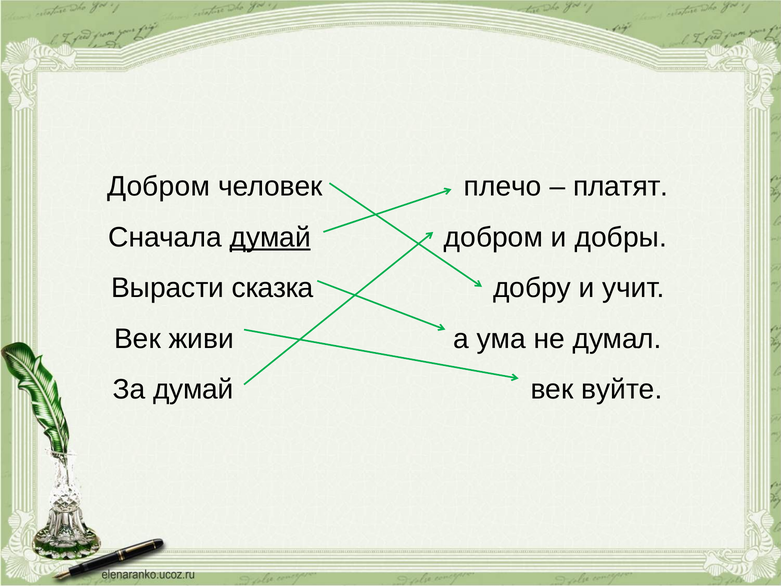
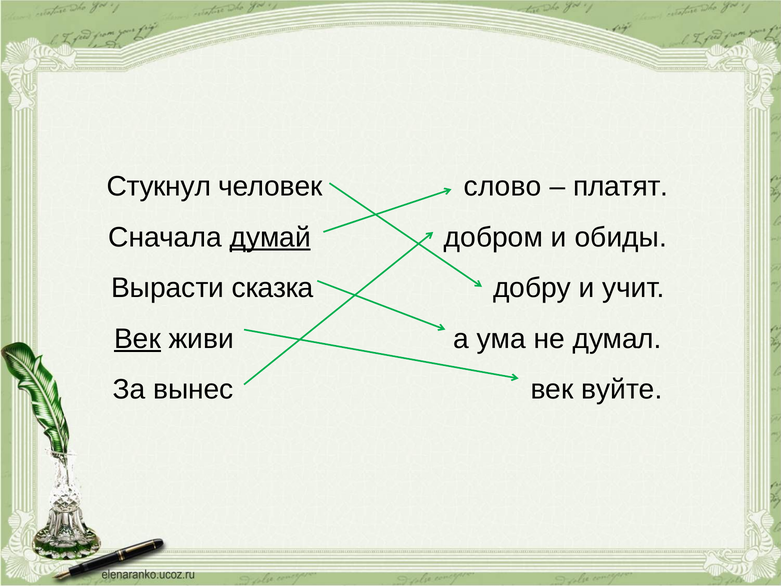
Добром at (159, 187): Добром -> Стукнул
плечо: плечо -> слово
добры: добры -> обиды
Век at (137, 339) underline: none -> present
За думай: думай -> вынес
